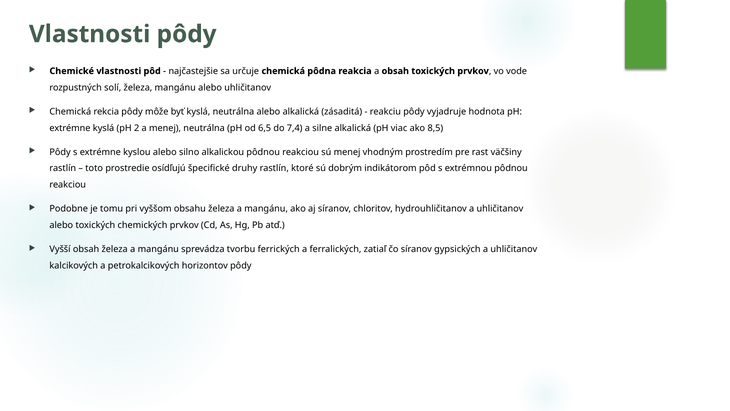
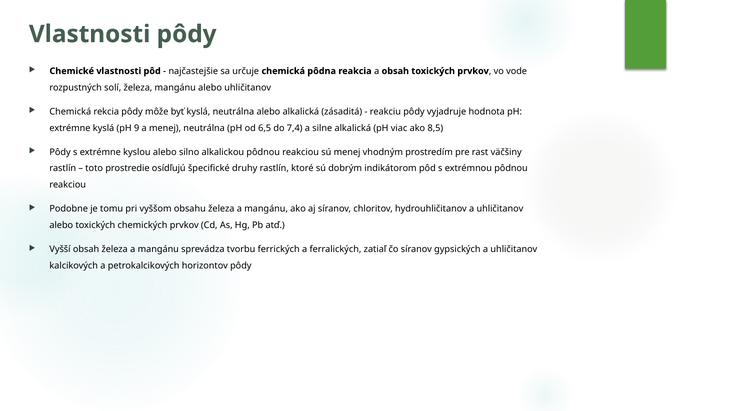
2: 2 -> 9
